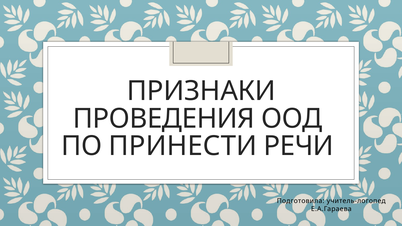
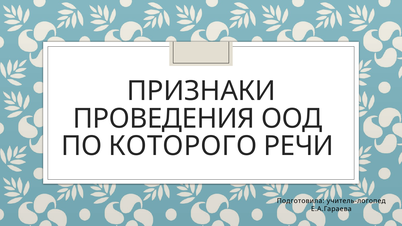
ПРИНЕСТИ: ПРИНЕСТИ -> КОТОРОГО
